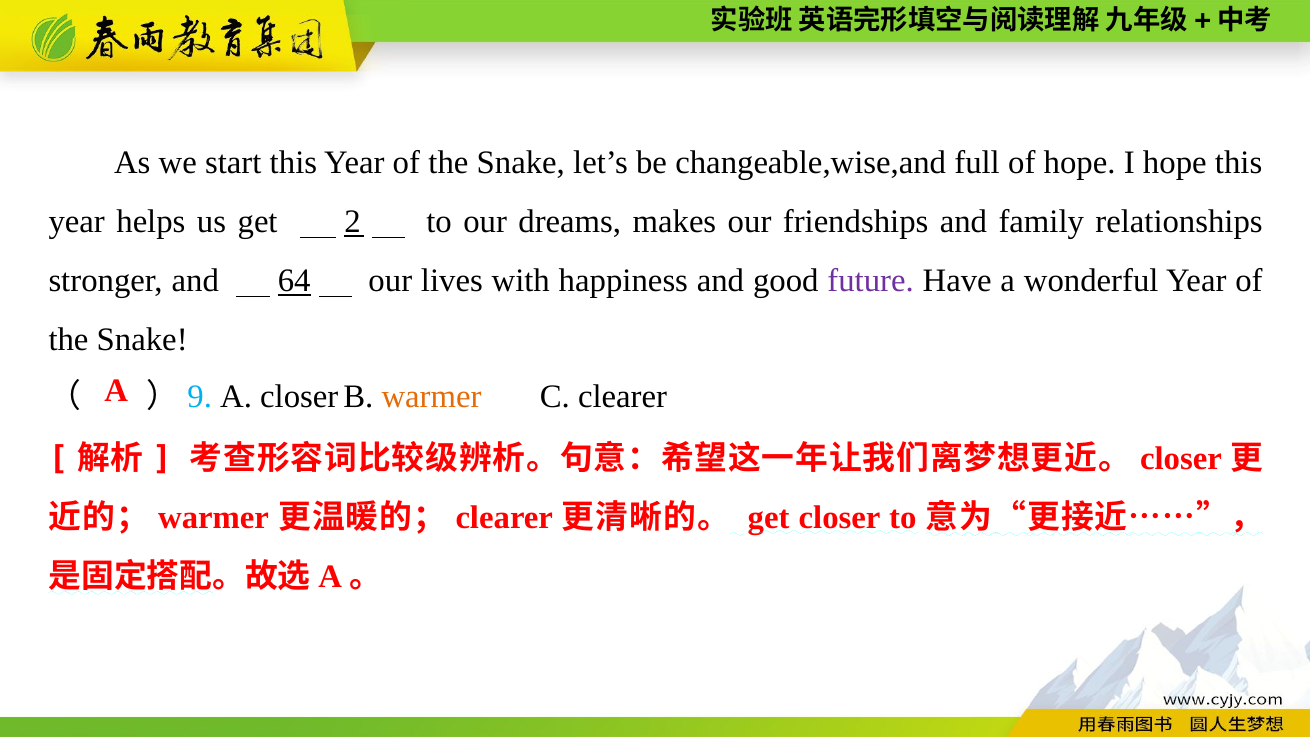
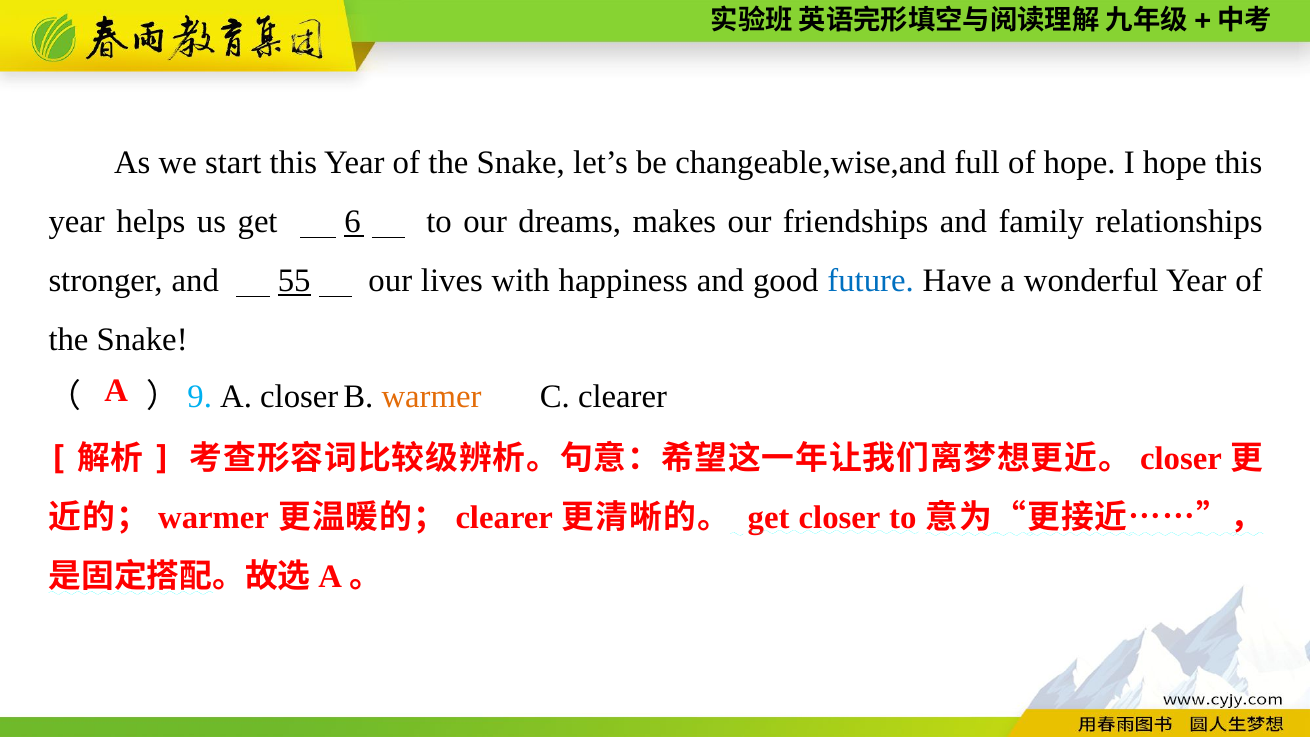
2: 2 -> 6
64: 64 -> 55
future colour: purple -> blue
